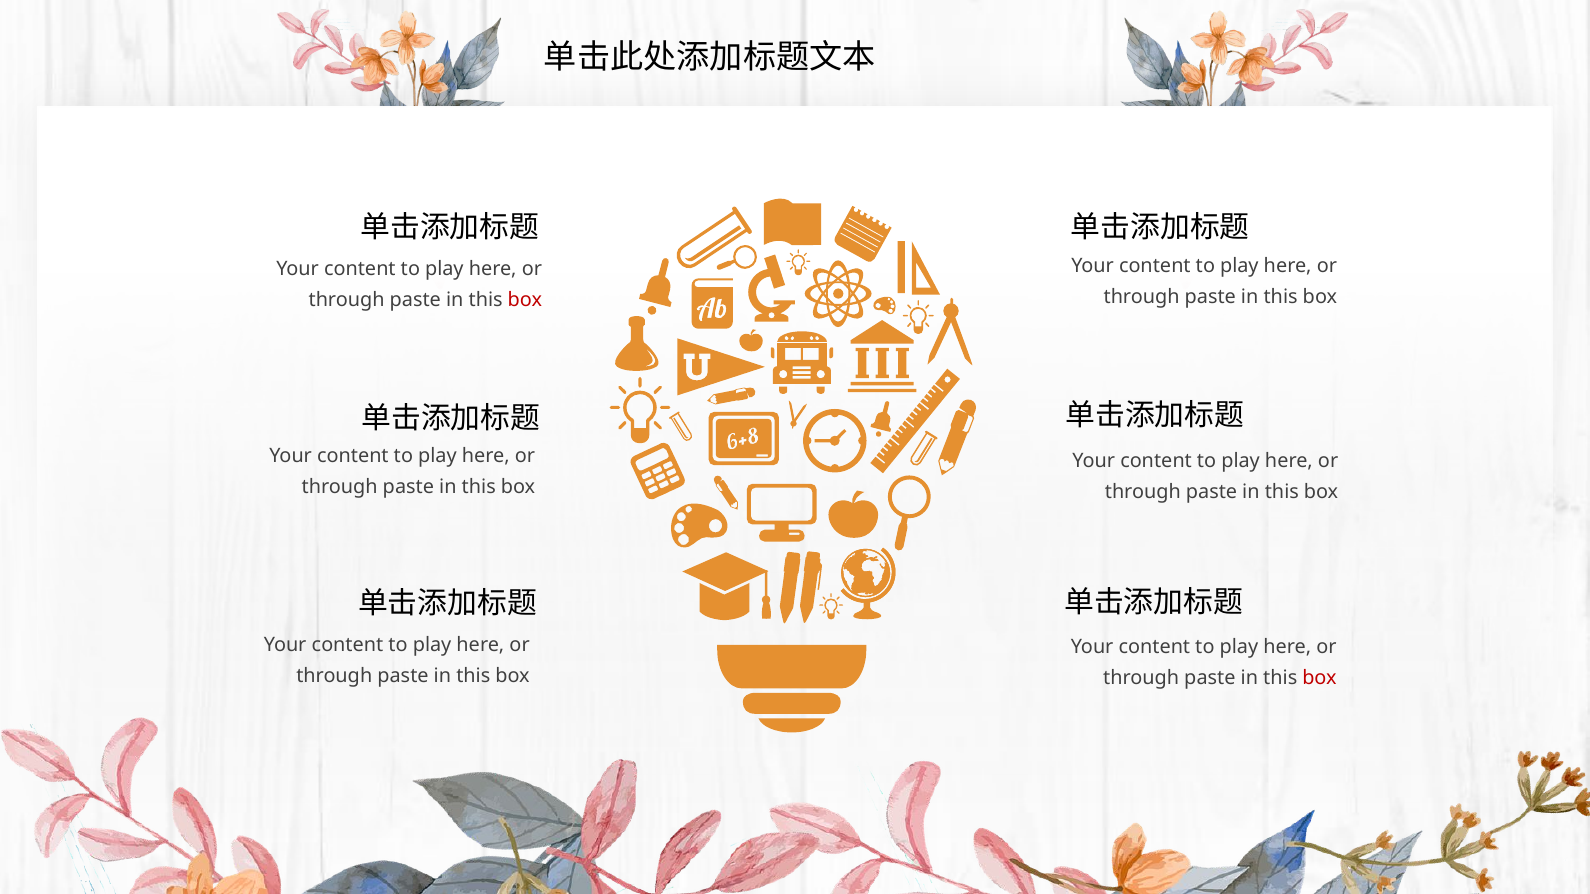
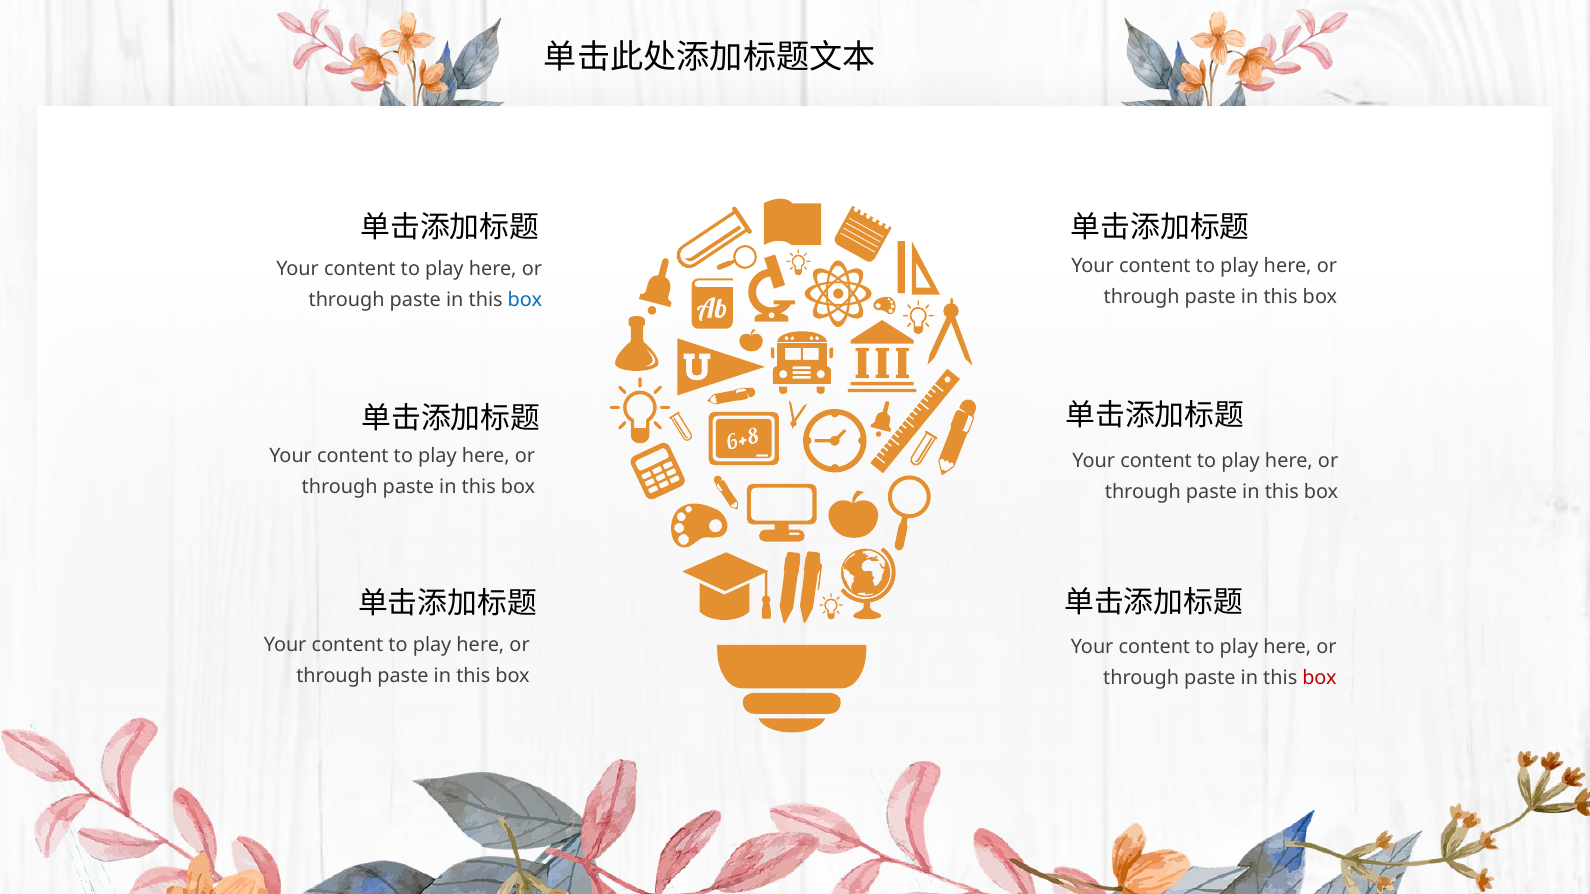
box at (525, 300) colour: red -> blue
